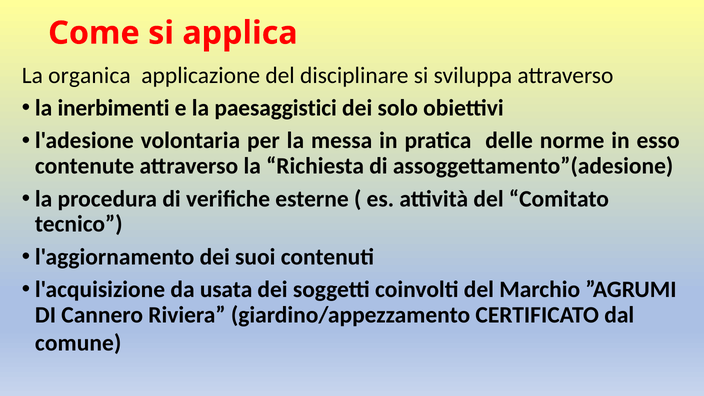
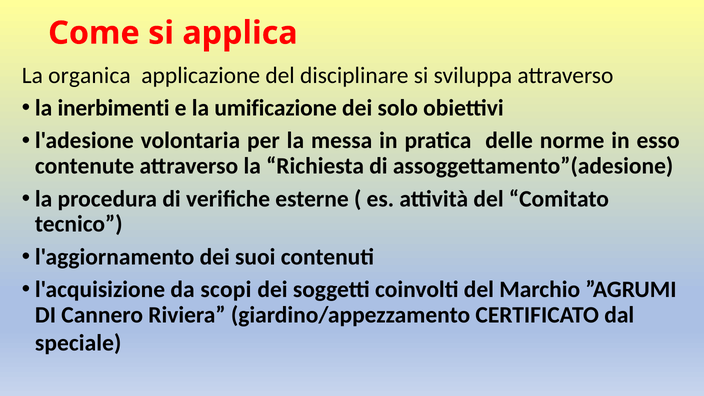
paesaggistici: paesaggistici -> umificazione
usata: usata -> scopi
comune: comune -> speciale
